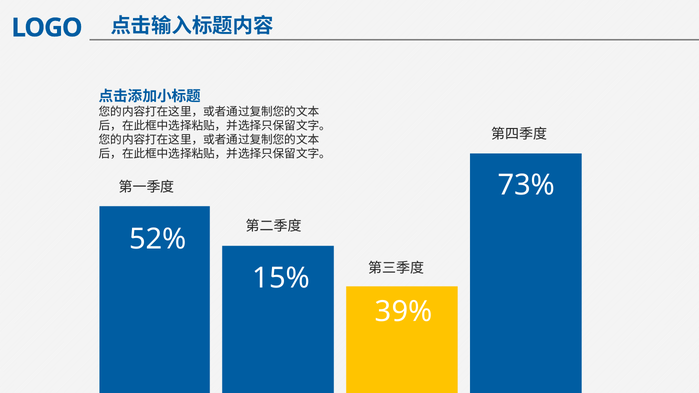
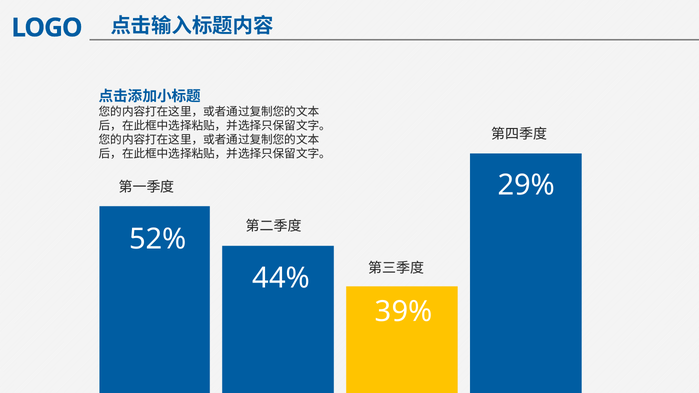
73%: 73% -> 29%
15%: 15% -> 44%
